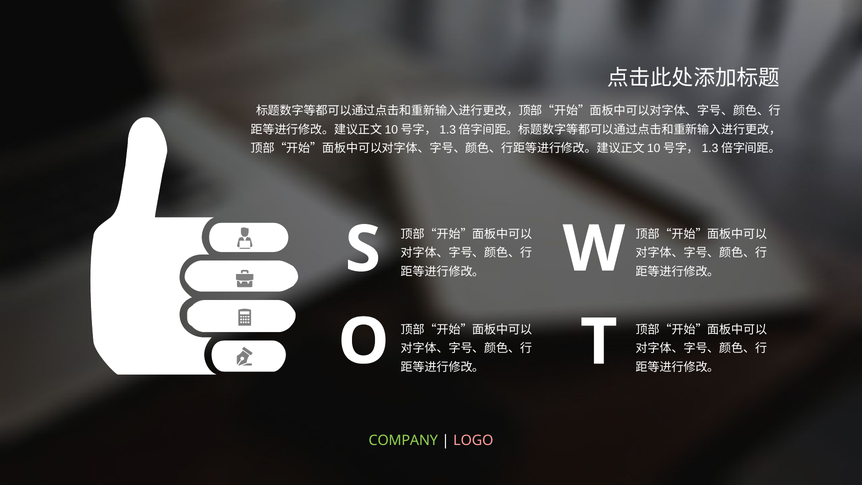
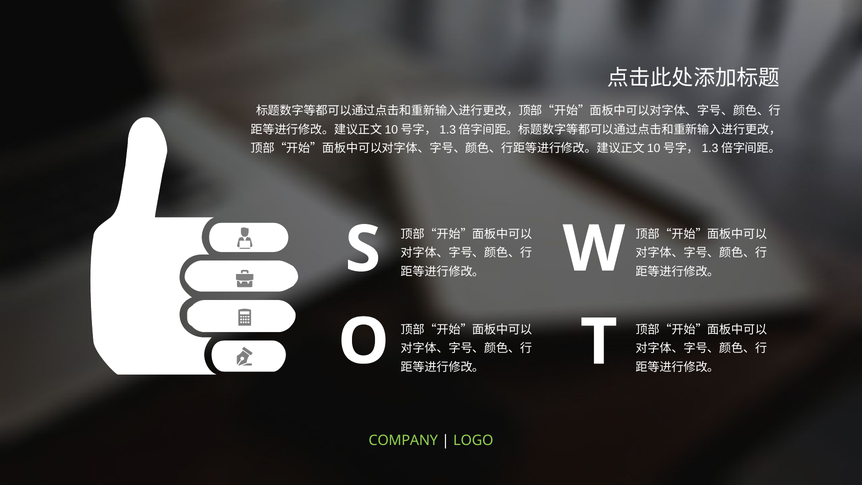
LOGO colour: pink -> light green
